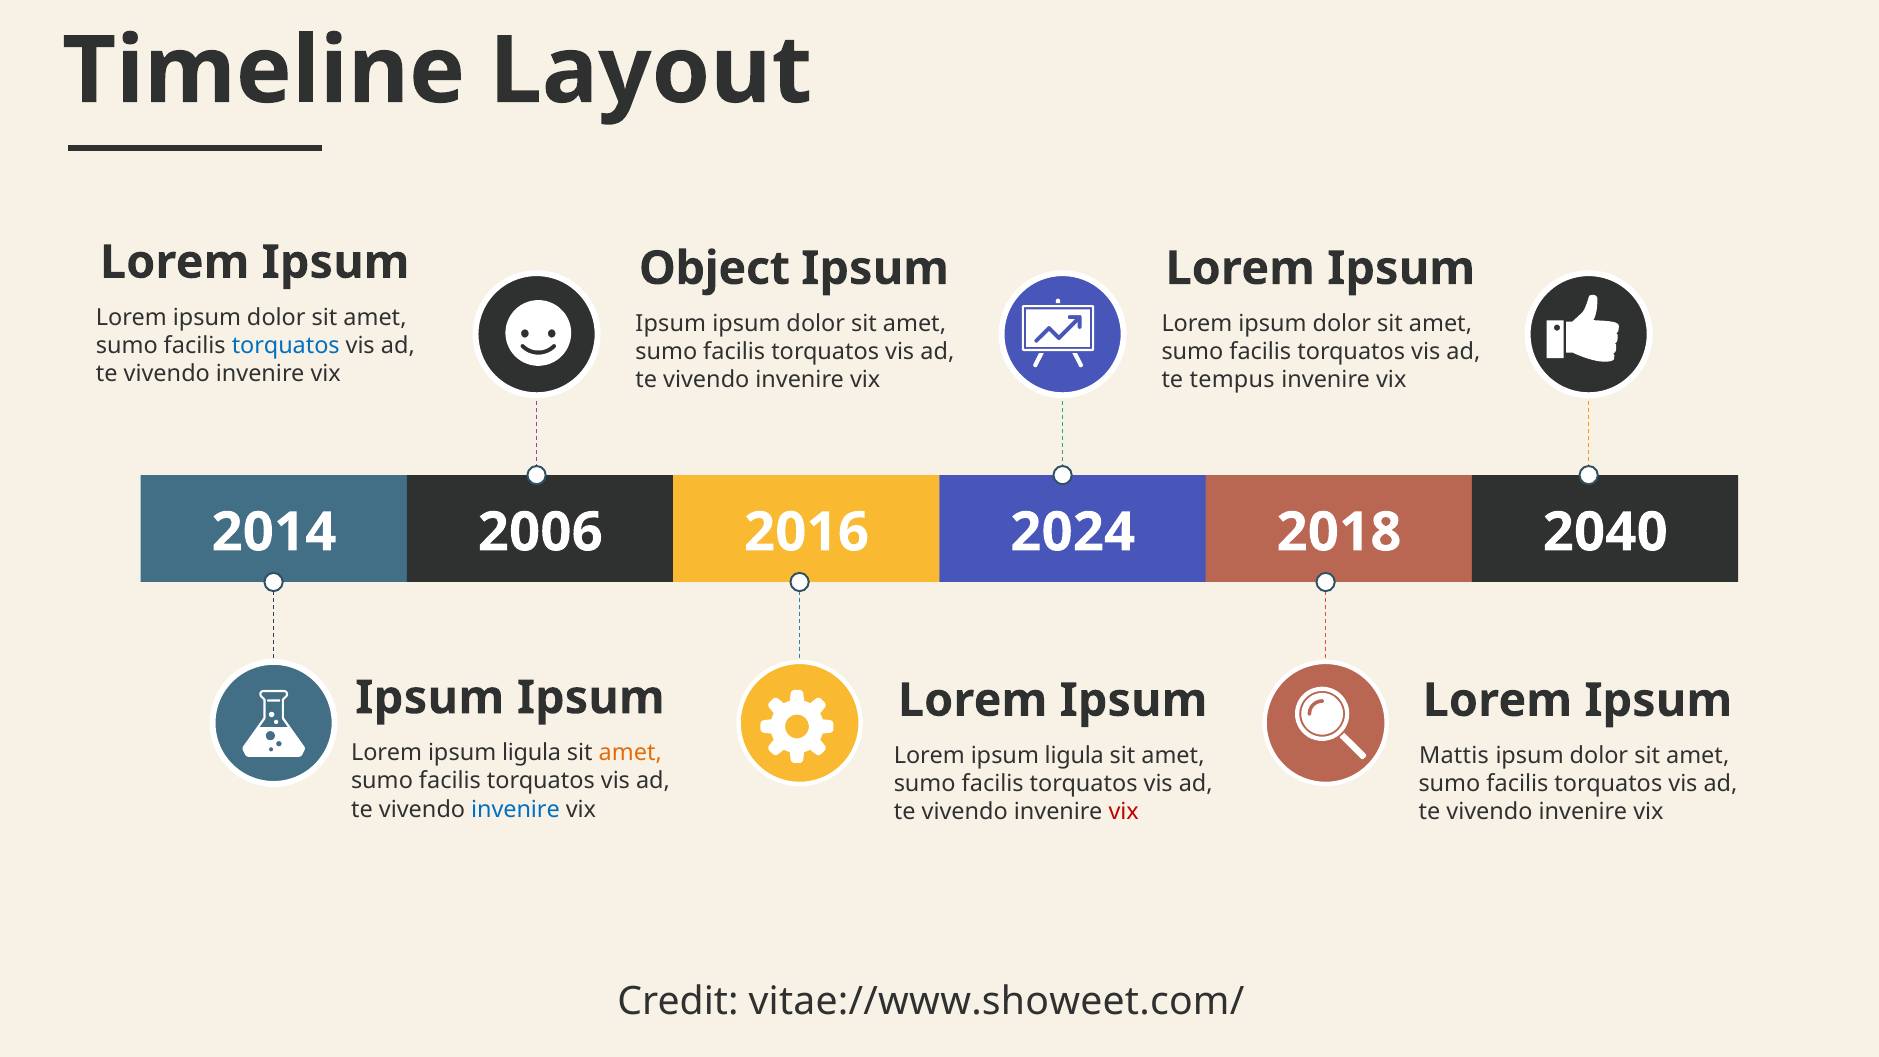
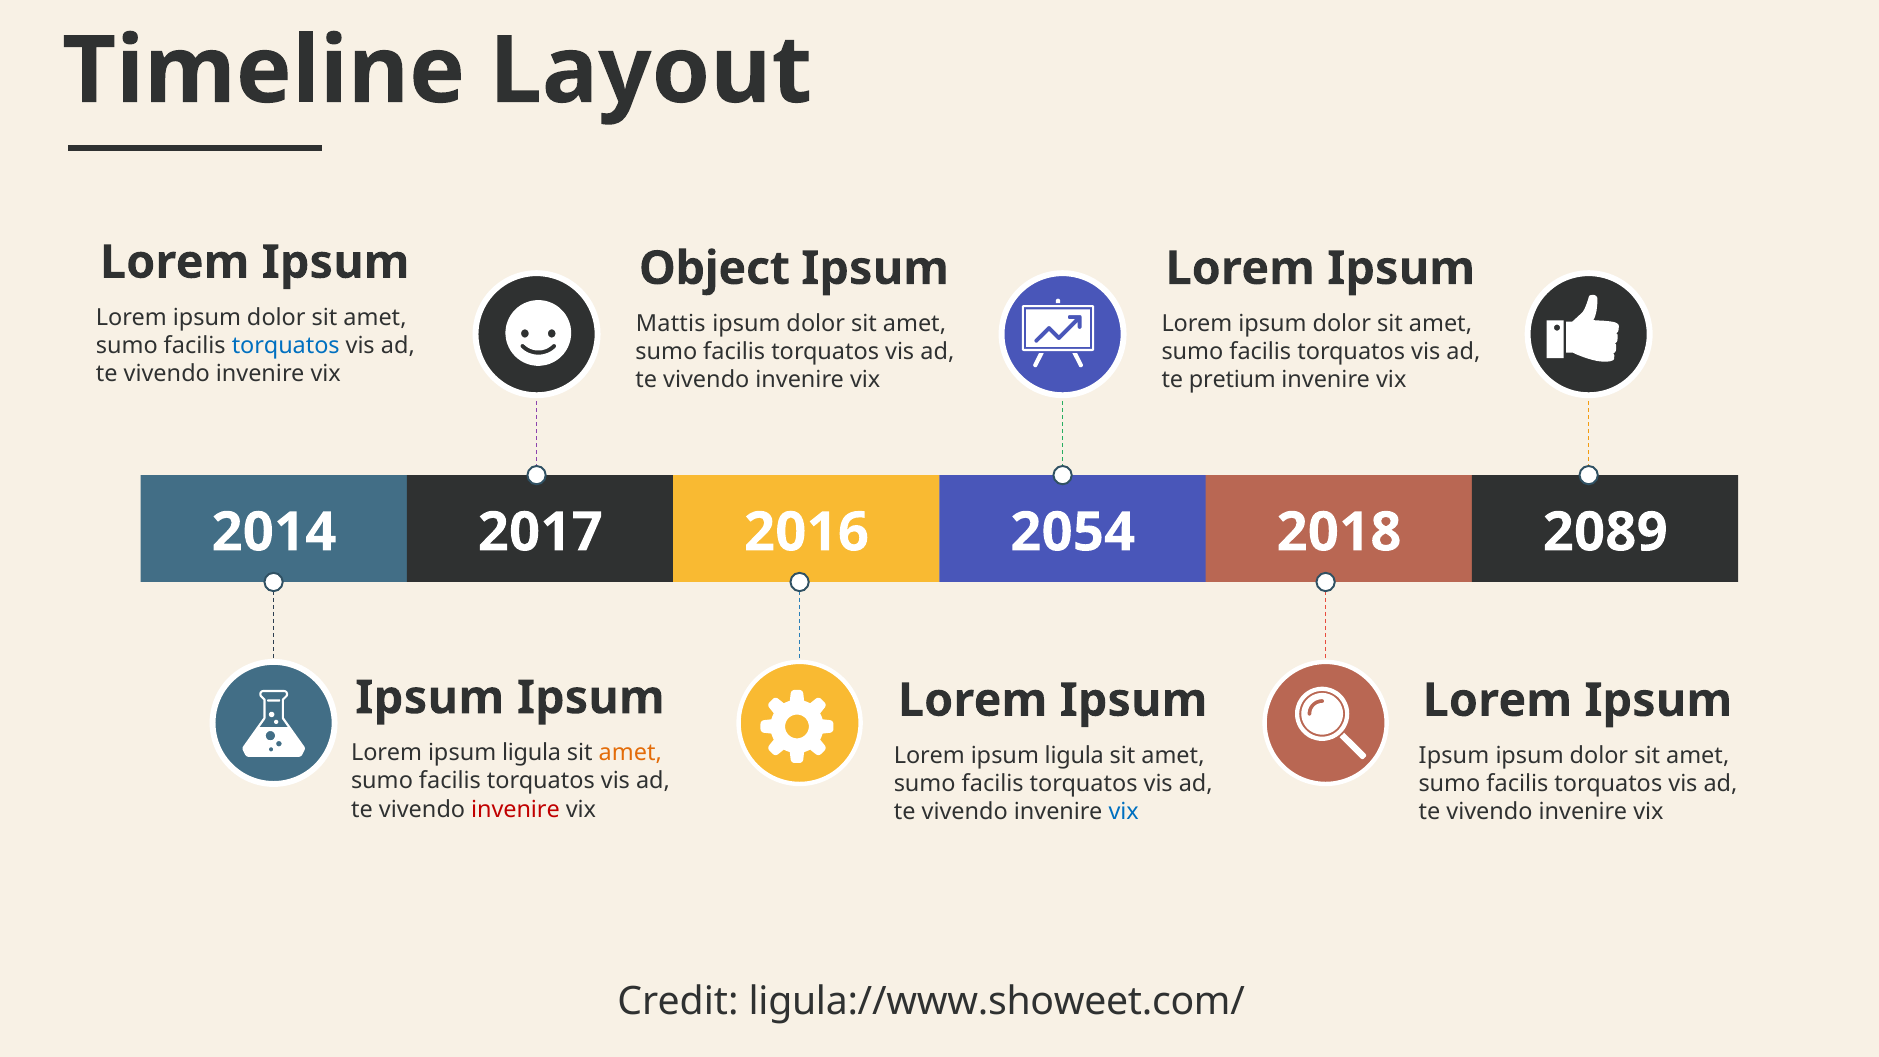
Ipsum at (671, 324): Ipsum -> Mattis
tempus: tempus -> pretium
2006: 2006 -> 2017
2024: 2024 -> 2054
2040: 2040 -> 2089
Mattis at (1454, 756): Mattis -> Ipsum
invenire at (515, 809) colour: blue -> red
vix at (1124, 812) colour: red -> blue
vitae://www.showeet.com/: vitae://www.showeet.com/ -> ligula://www.showeet.com/
